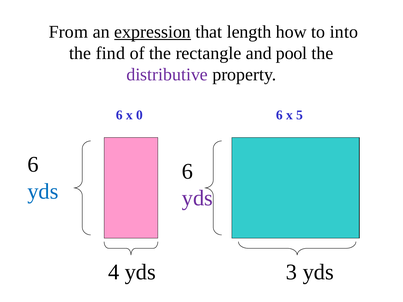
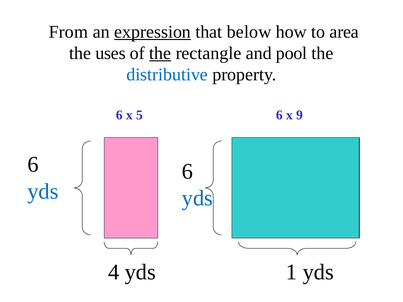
length: length -> below
into: into -> area
find: find -> uses
the at (160, 53) underline: none -> present
distributive colour: purple -> blue
0: 0 -> 5
5: 5 -> 9
yds at (197, 198) colour: purple -> blue
3: 3 -> 1
